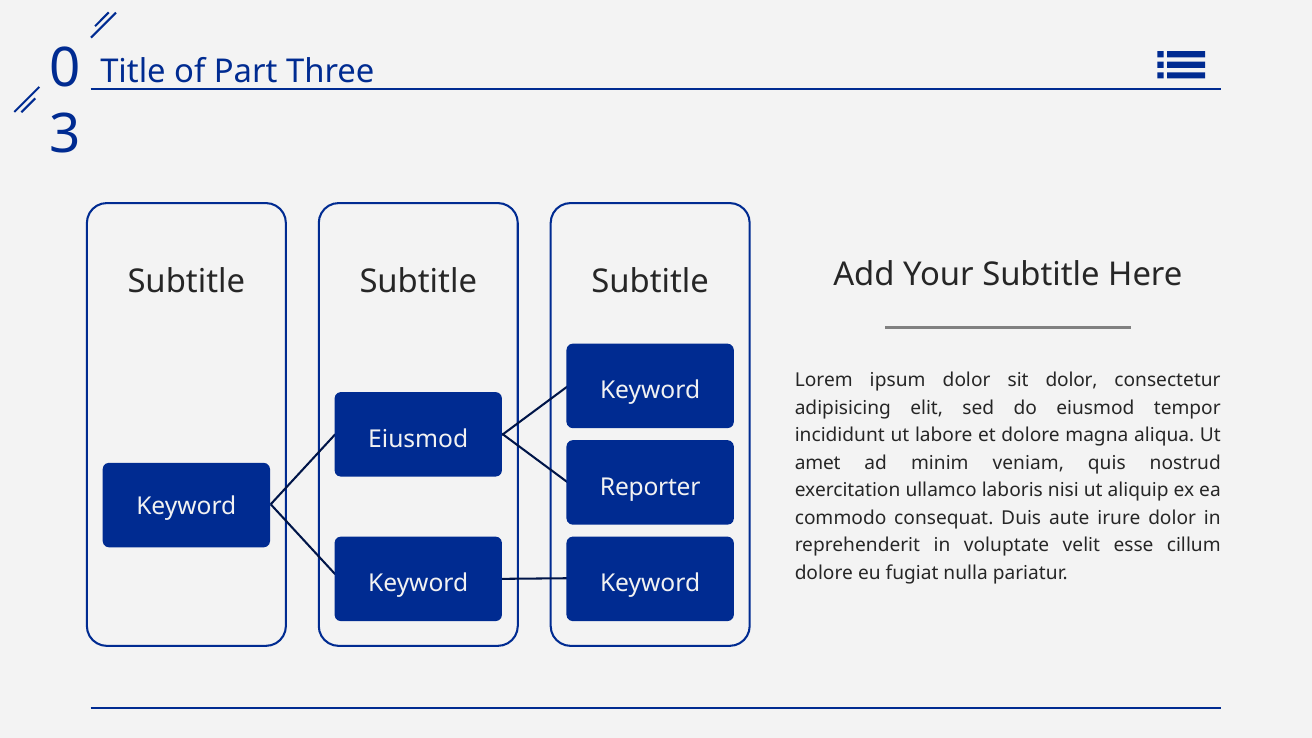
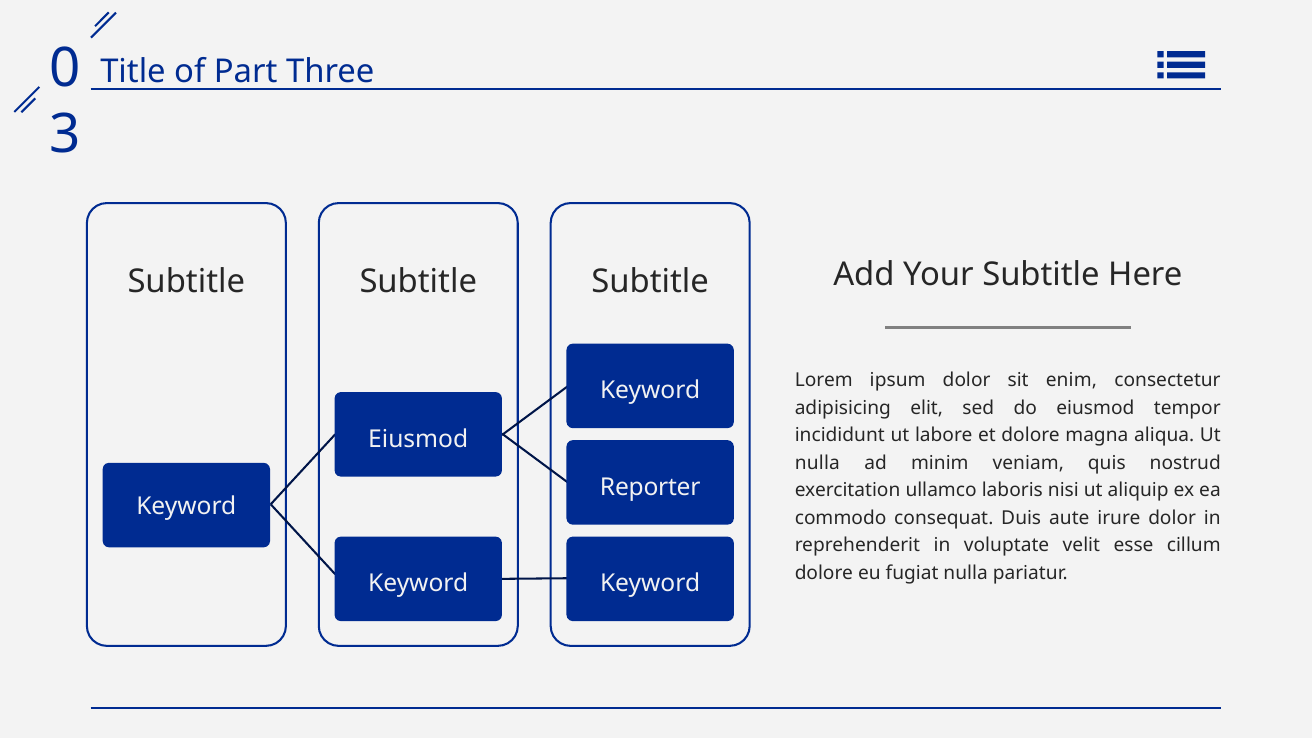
sit dolor: dolor -> enim
amet at (818, 463): amet -> nulla
